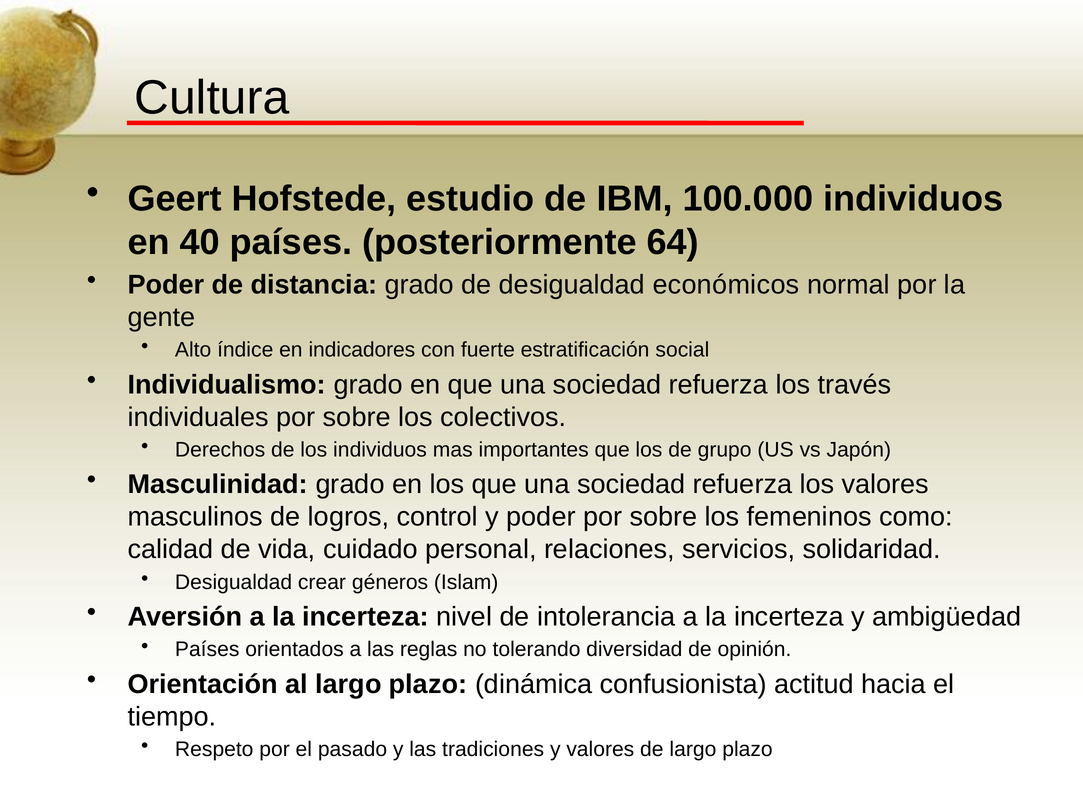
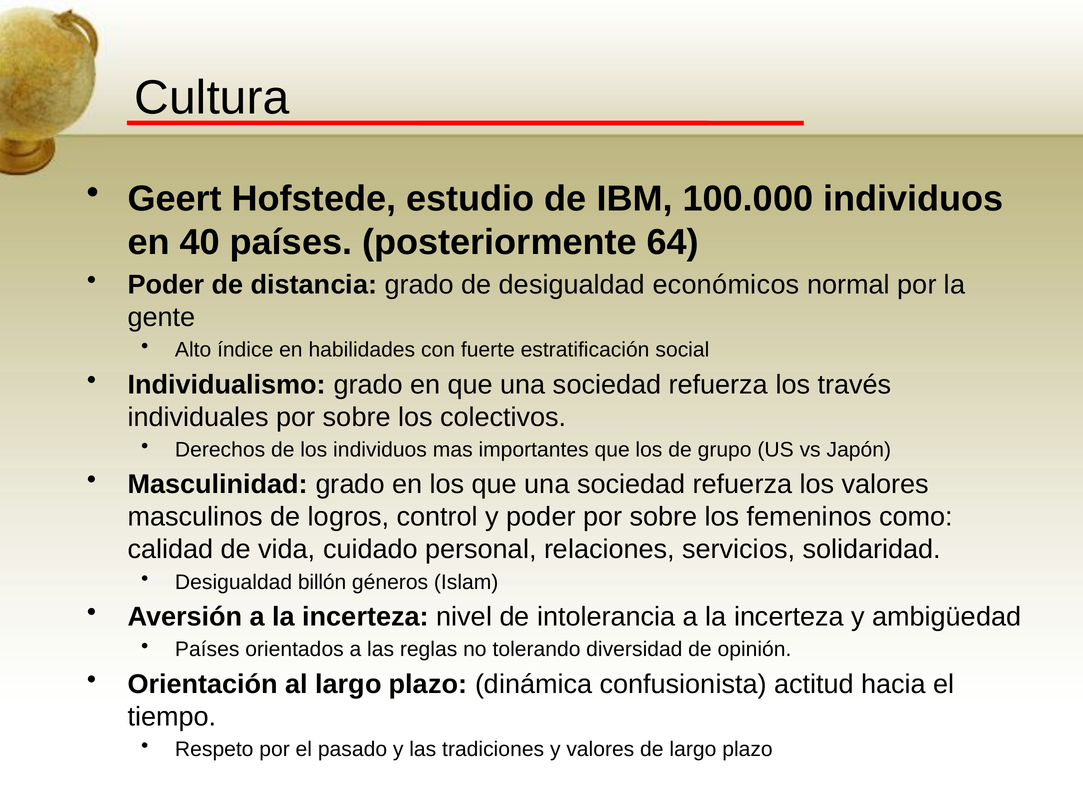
indicadores: indicadores -> habilidades
crear: crear -> billón
